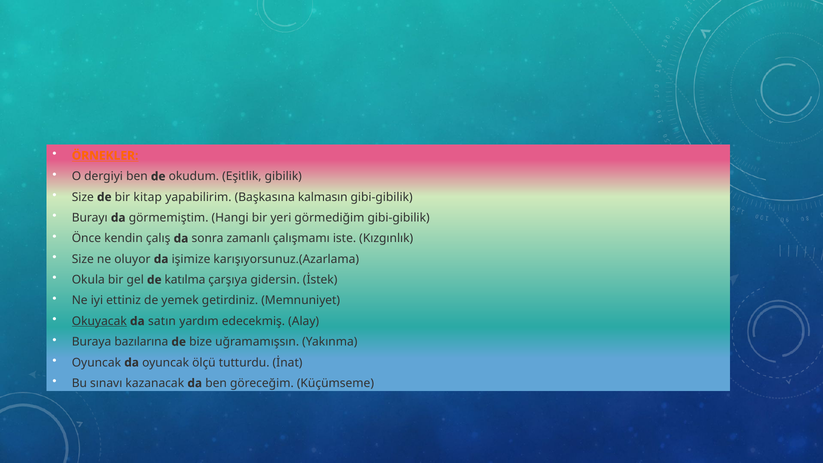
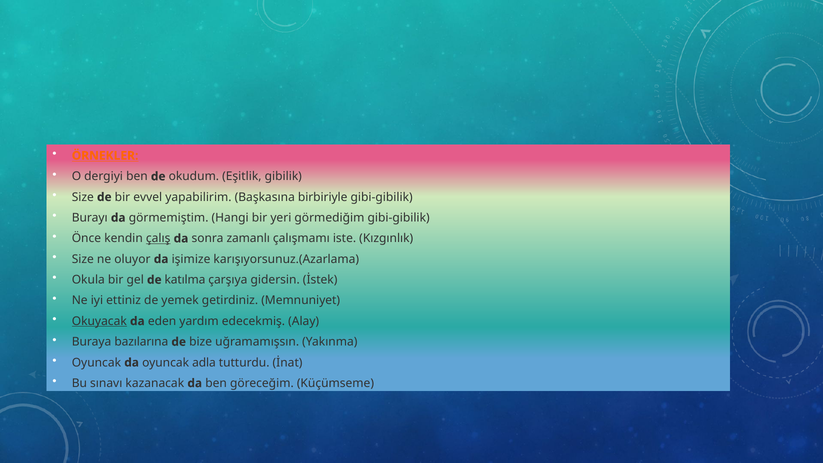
kitap: kitap -> evvel
kalmasın: kalmasın -> birbiriyle
çalış underline: none -> present
satın: satın -> eden
ölçü: ölçü -> adla
